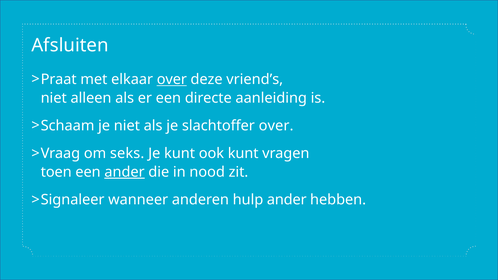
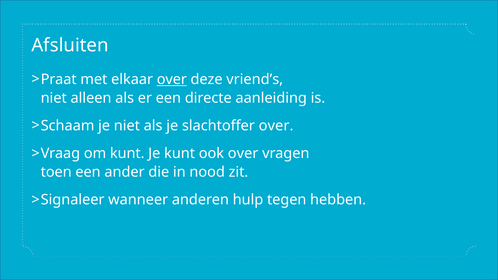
om seks: seks -> kunt
ook kunt: kunt -> over
ander at (125, 172) underline: present -> none
hulp ander: ander -> tegen
